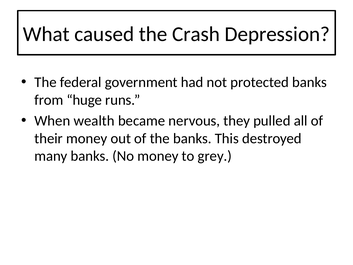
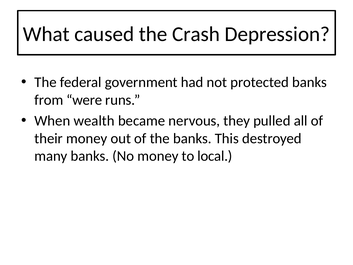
huge: huge -> were
grey: grey -> local
